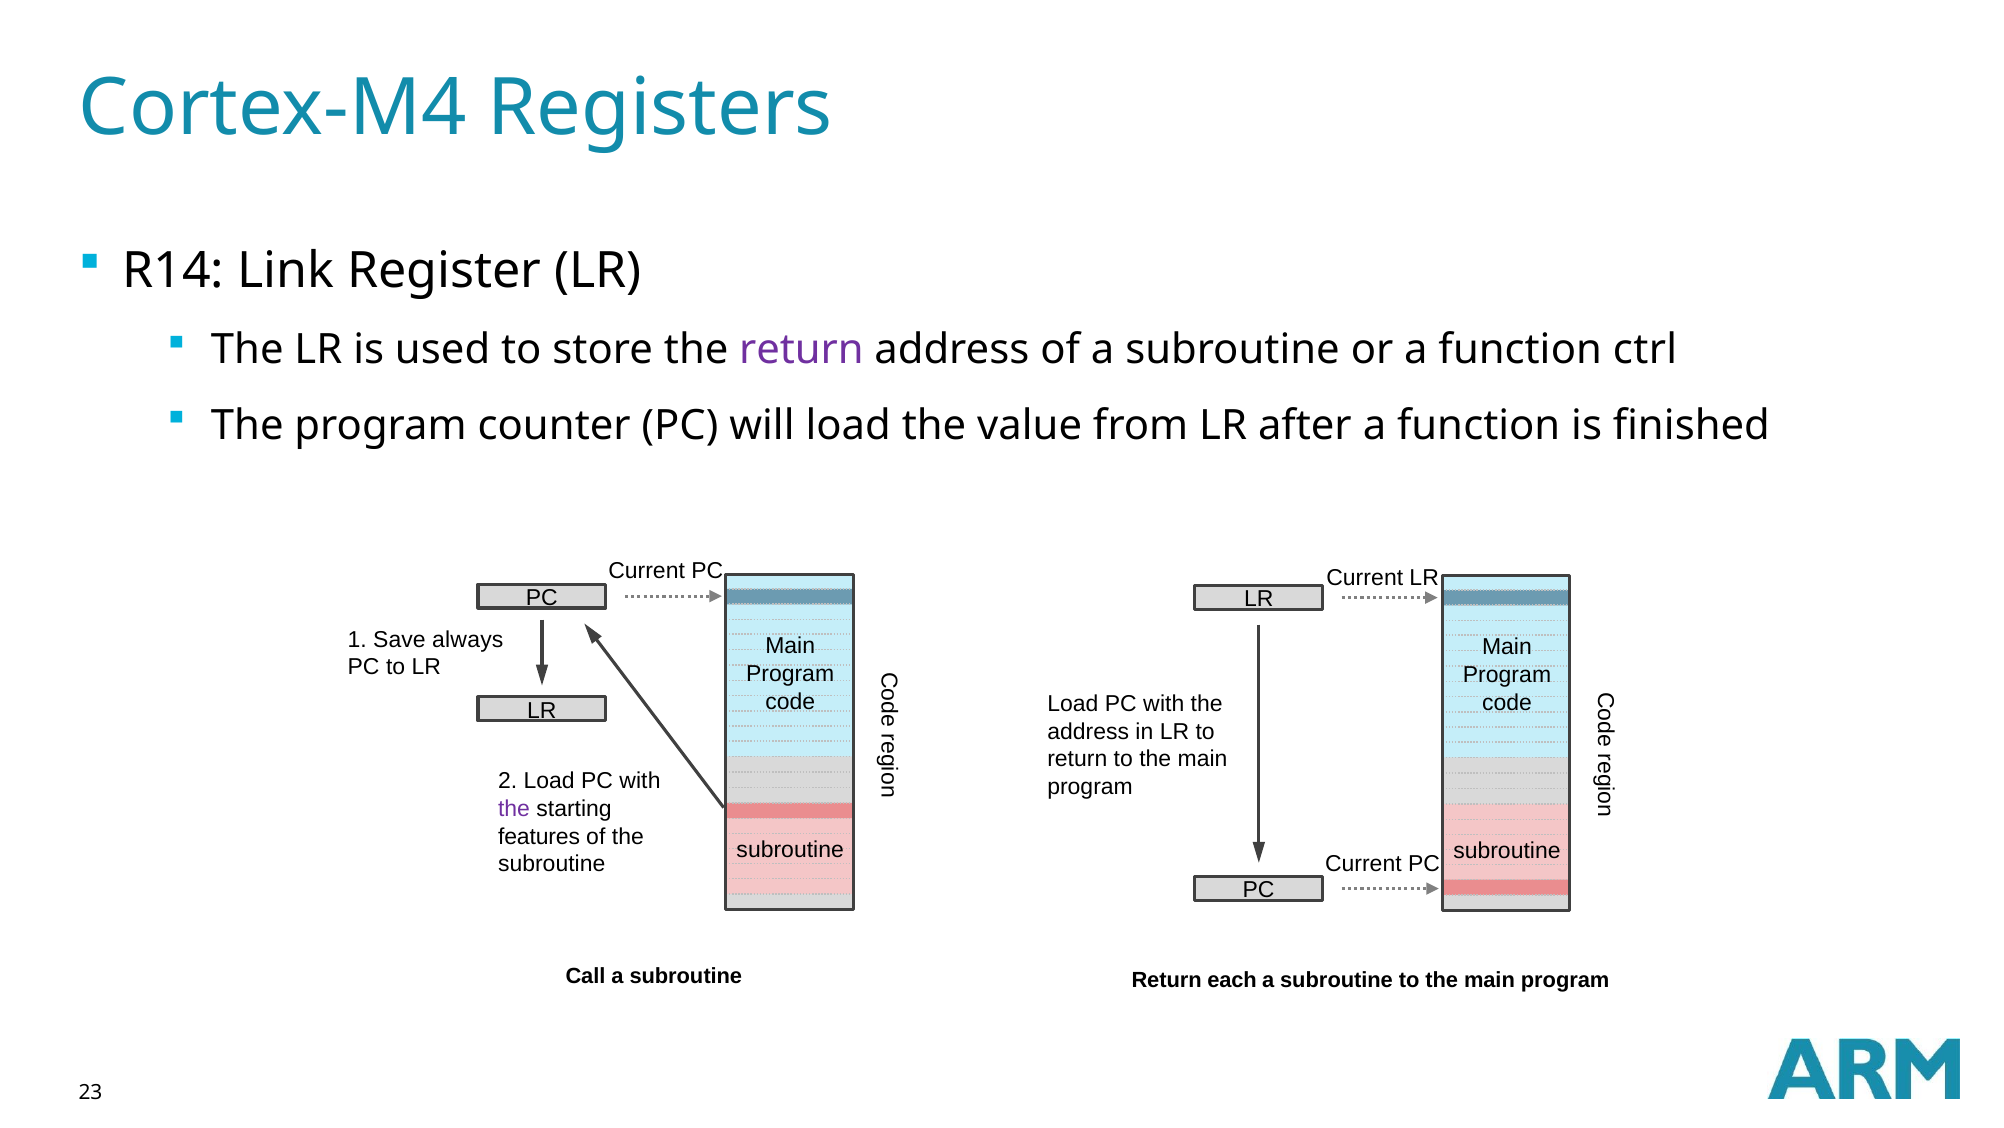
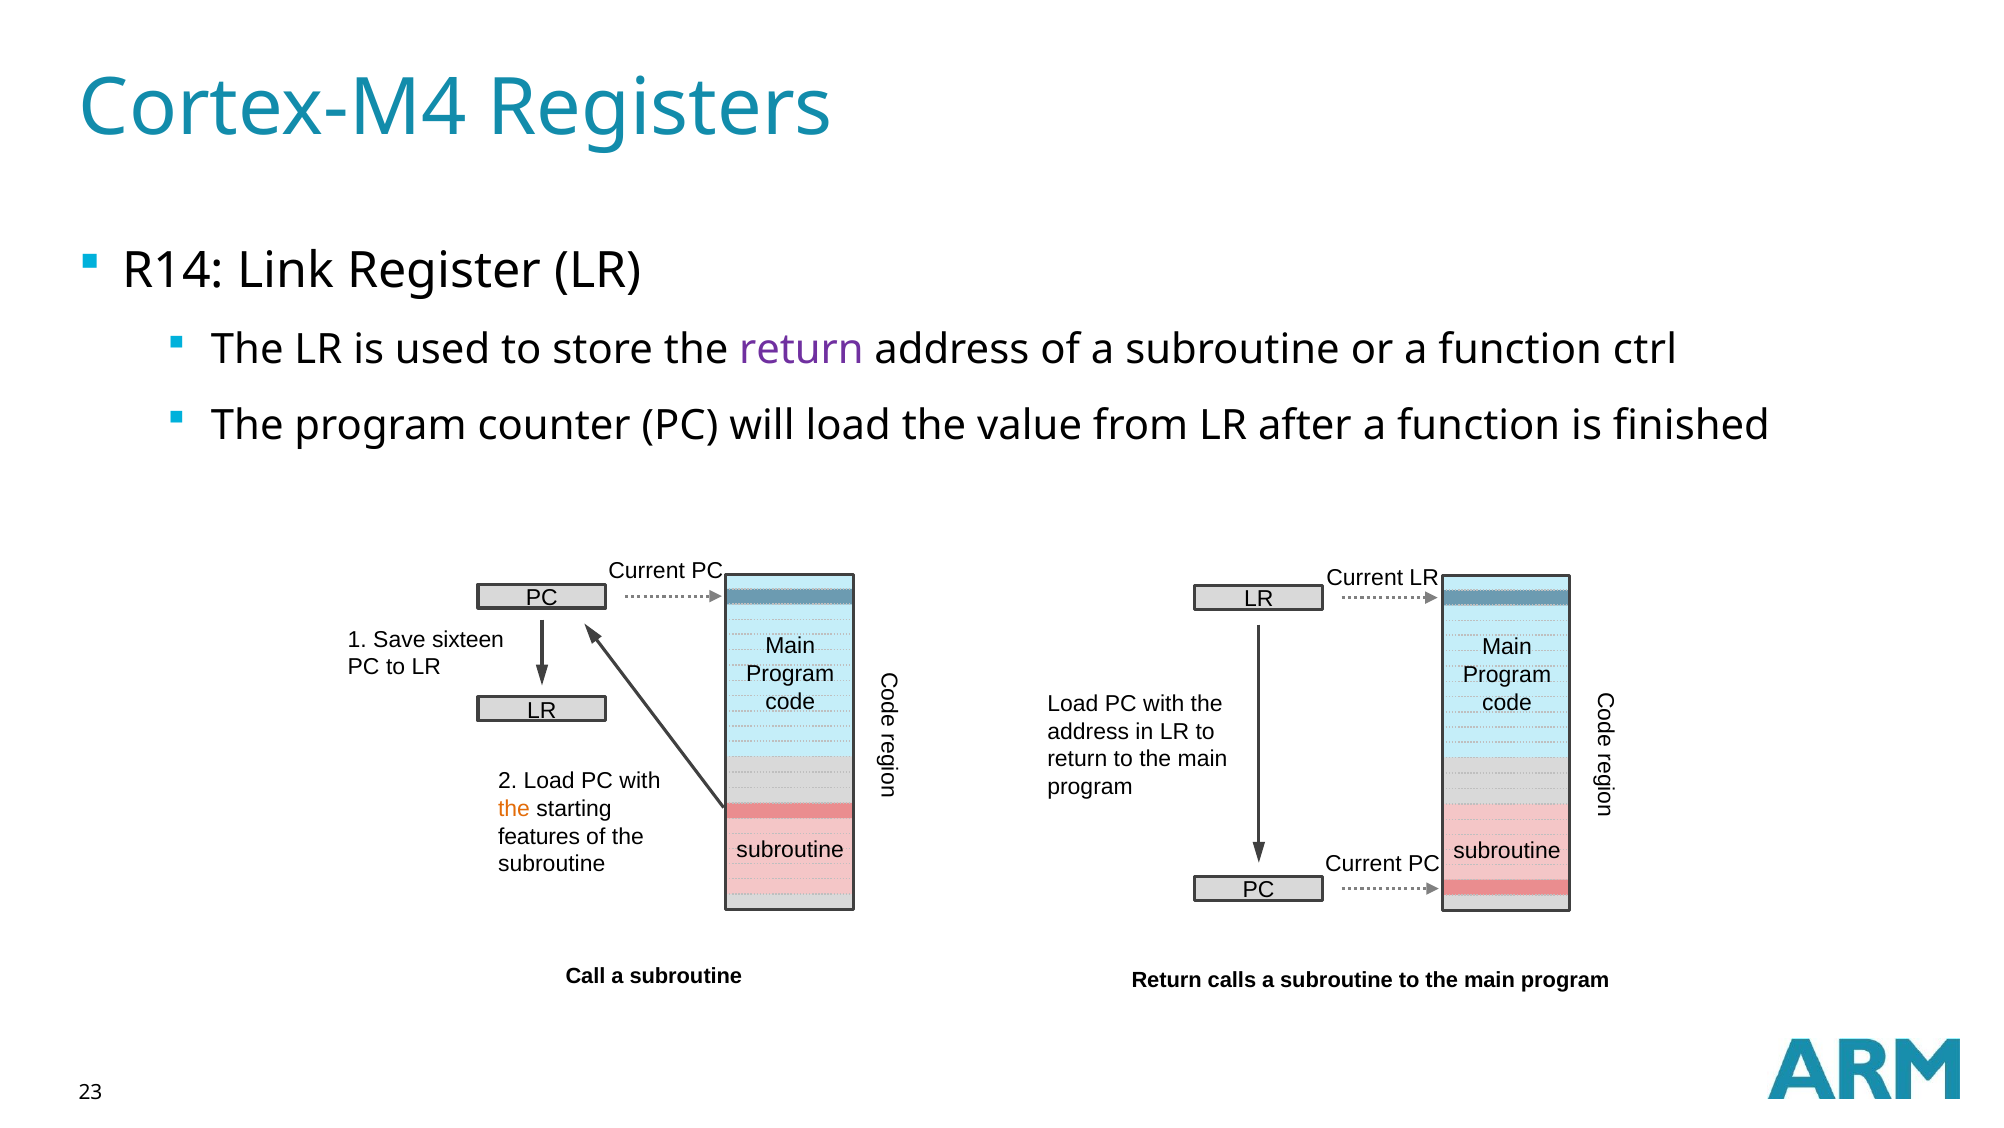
always: always -> sixteen
the at (514, 809) colour: purple -> orange
each: each -> calls
